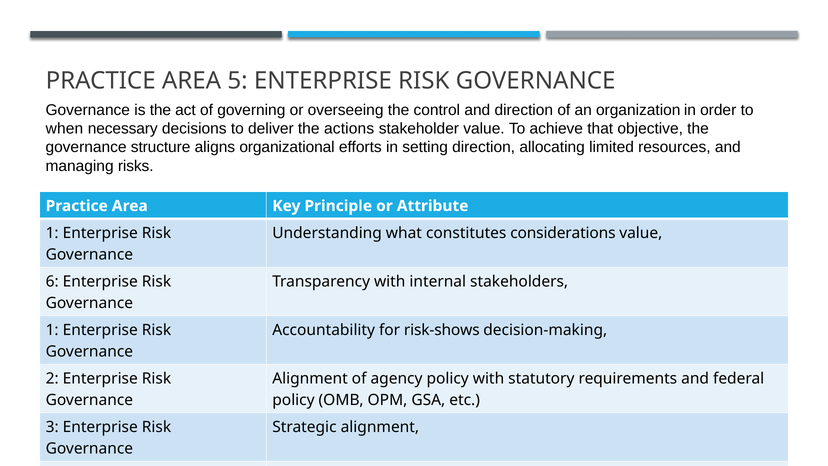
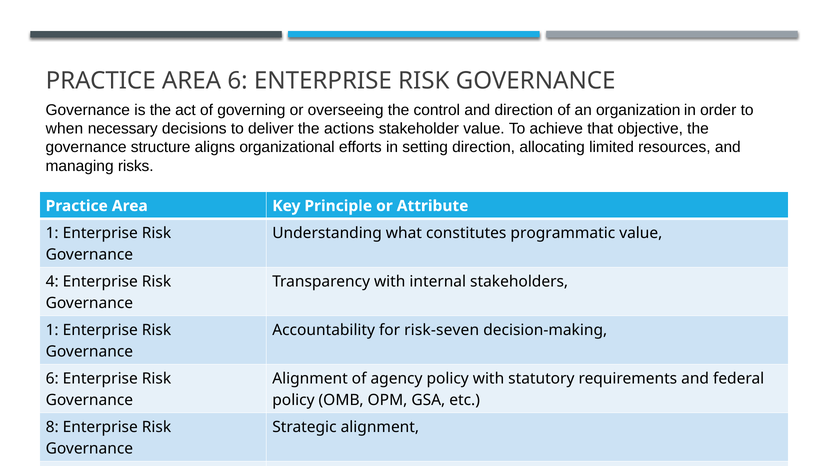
AREA 5: 5 -> 6
considerations: considerations -> programmatic
6: 6 -> 4
risk-shows: risk-shows -> risk-seven
2 at (52, 379): 2 -> 6
3: 3 -> 8
